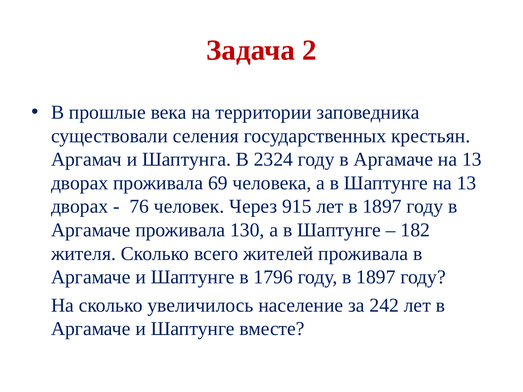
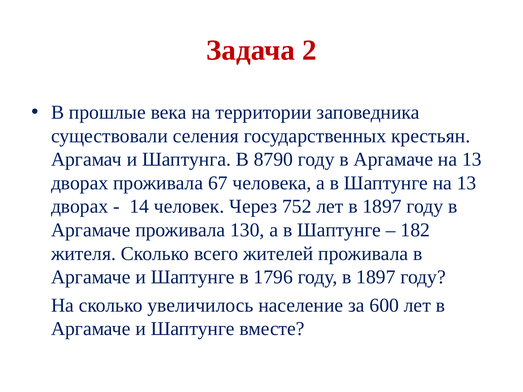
2324: 2324 -> 8790
69: 69 -> 67
76: 76 -> 14
915: 915 -> 752
242: 242 -> 600
